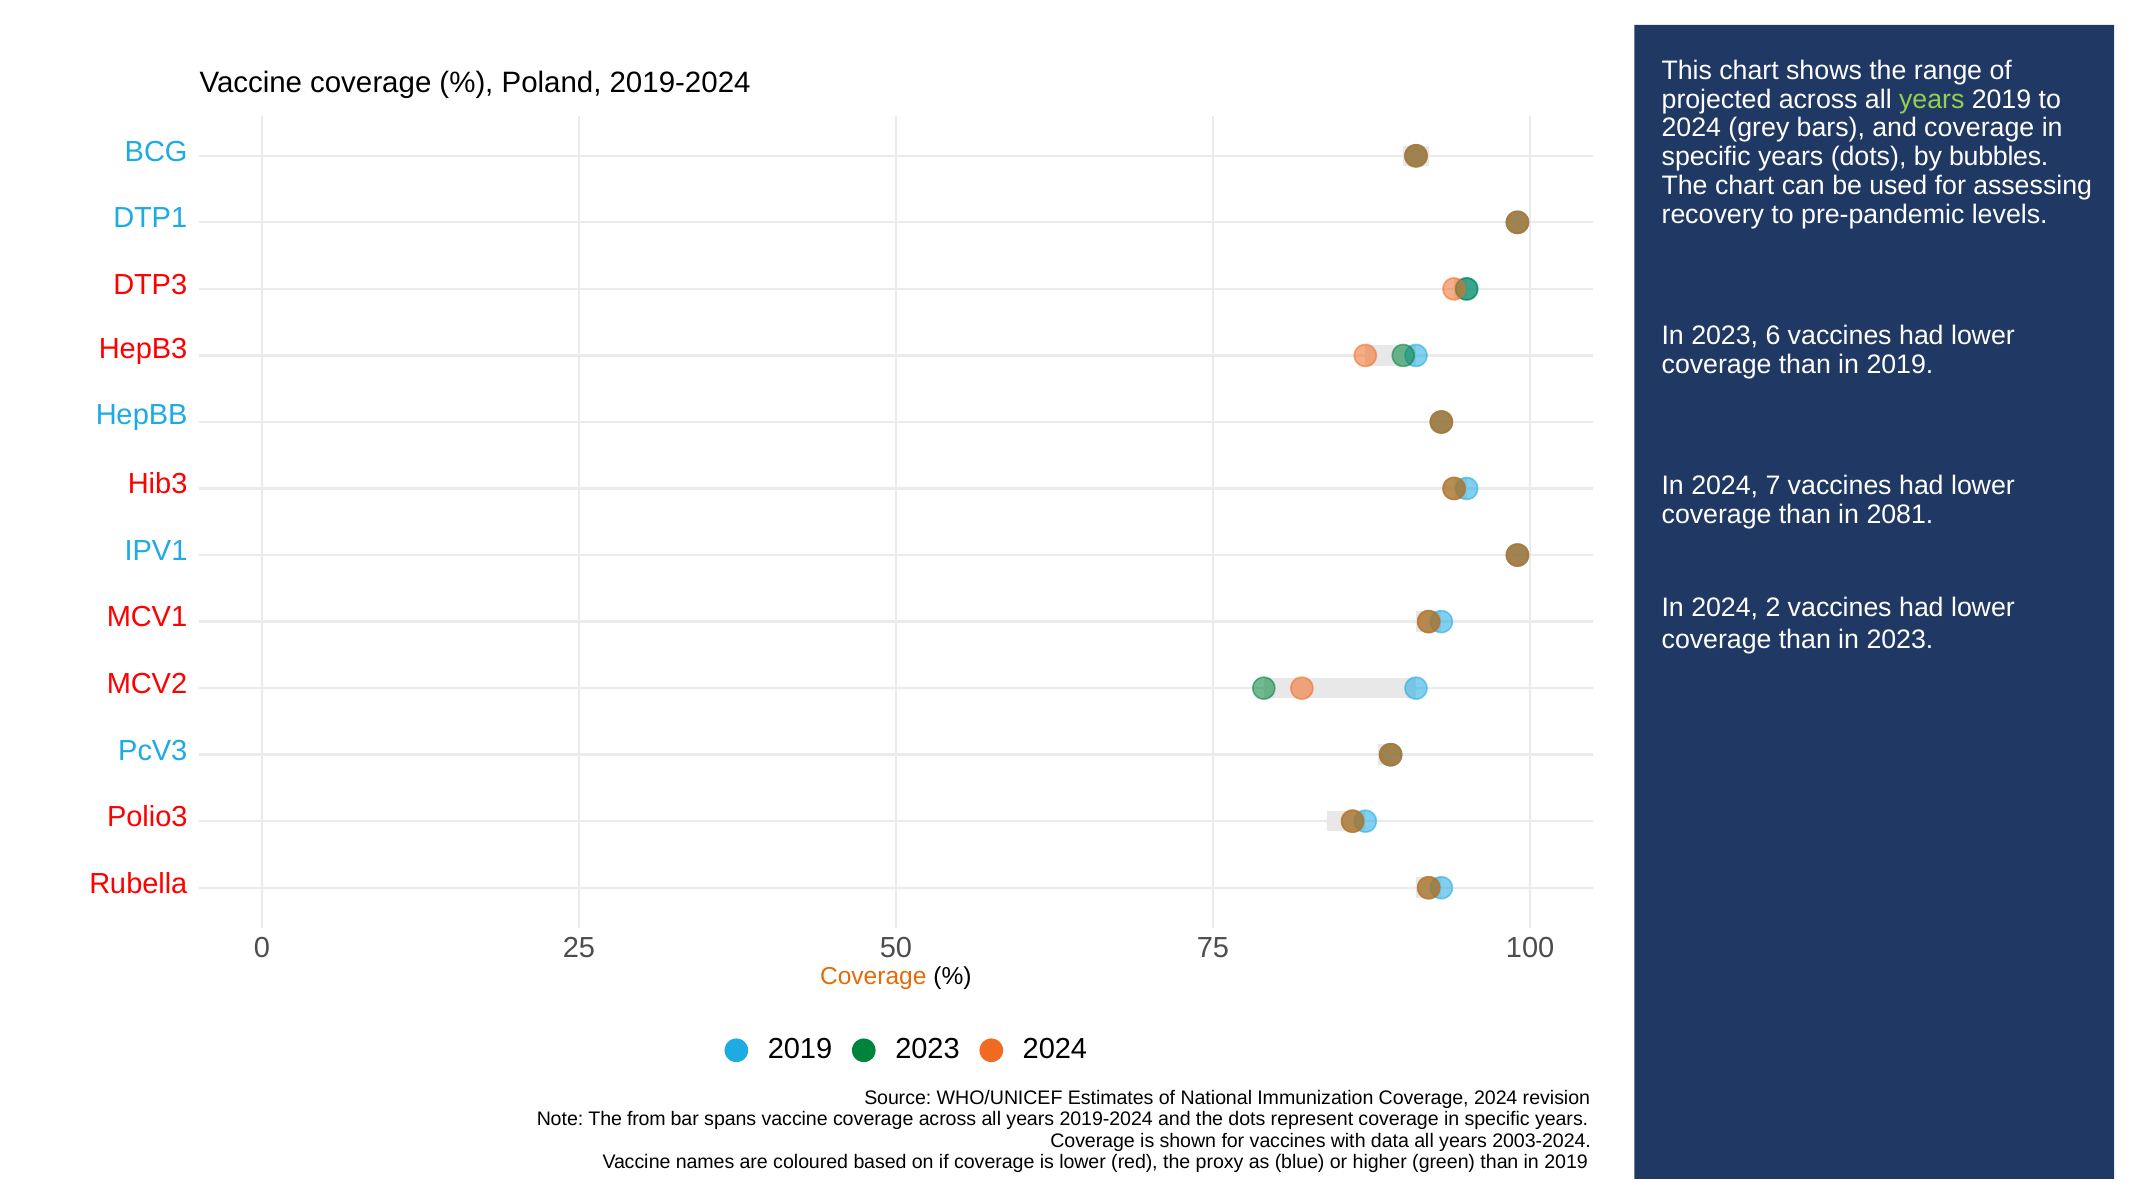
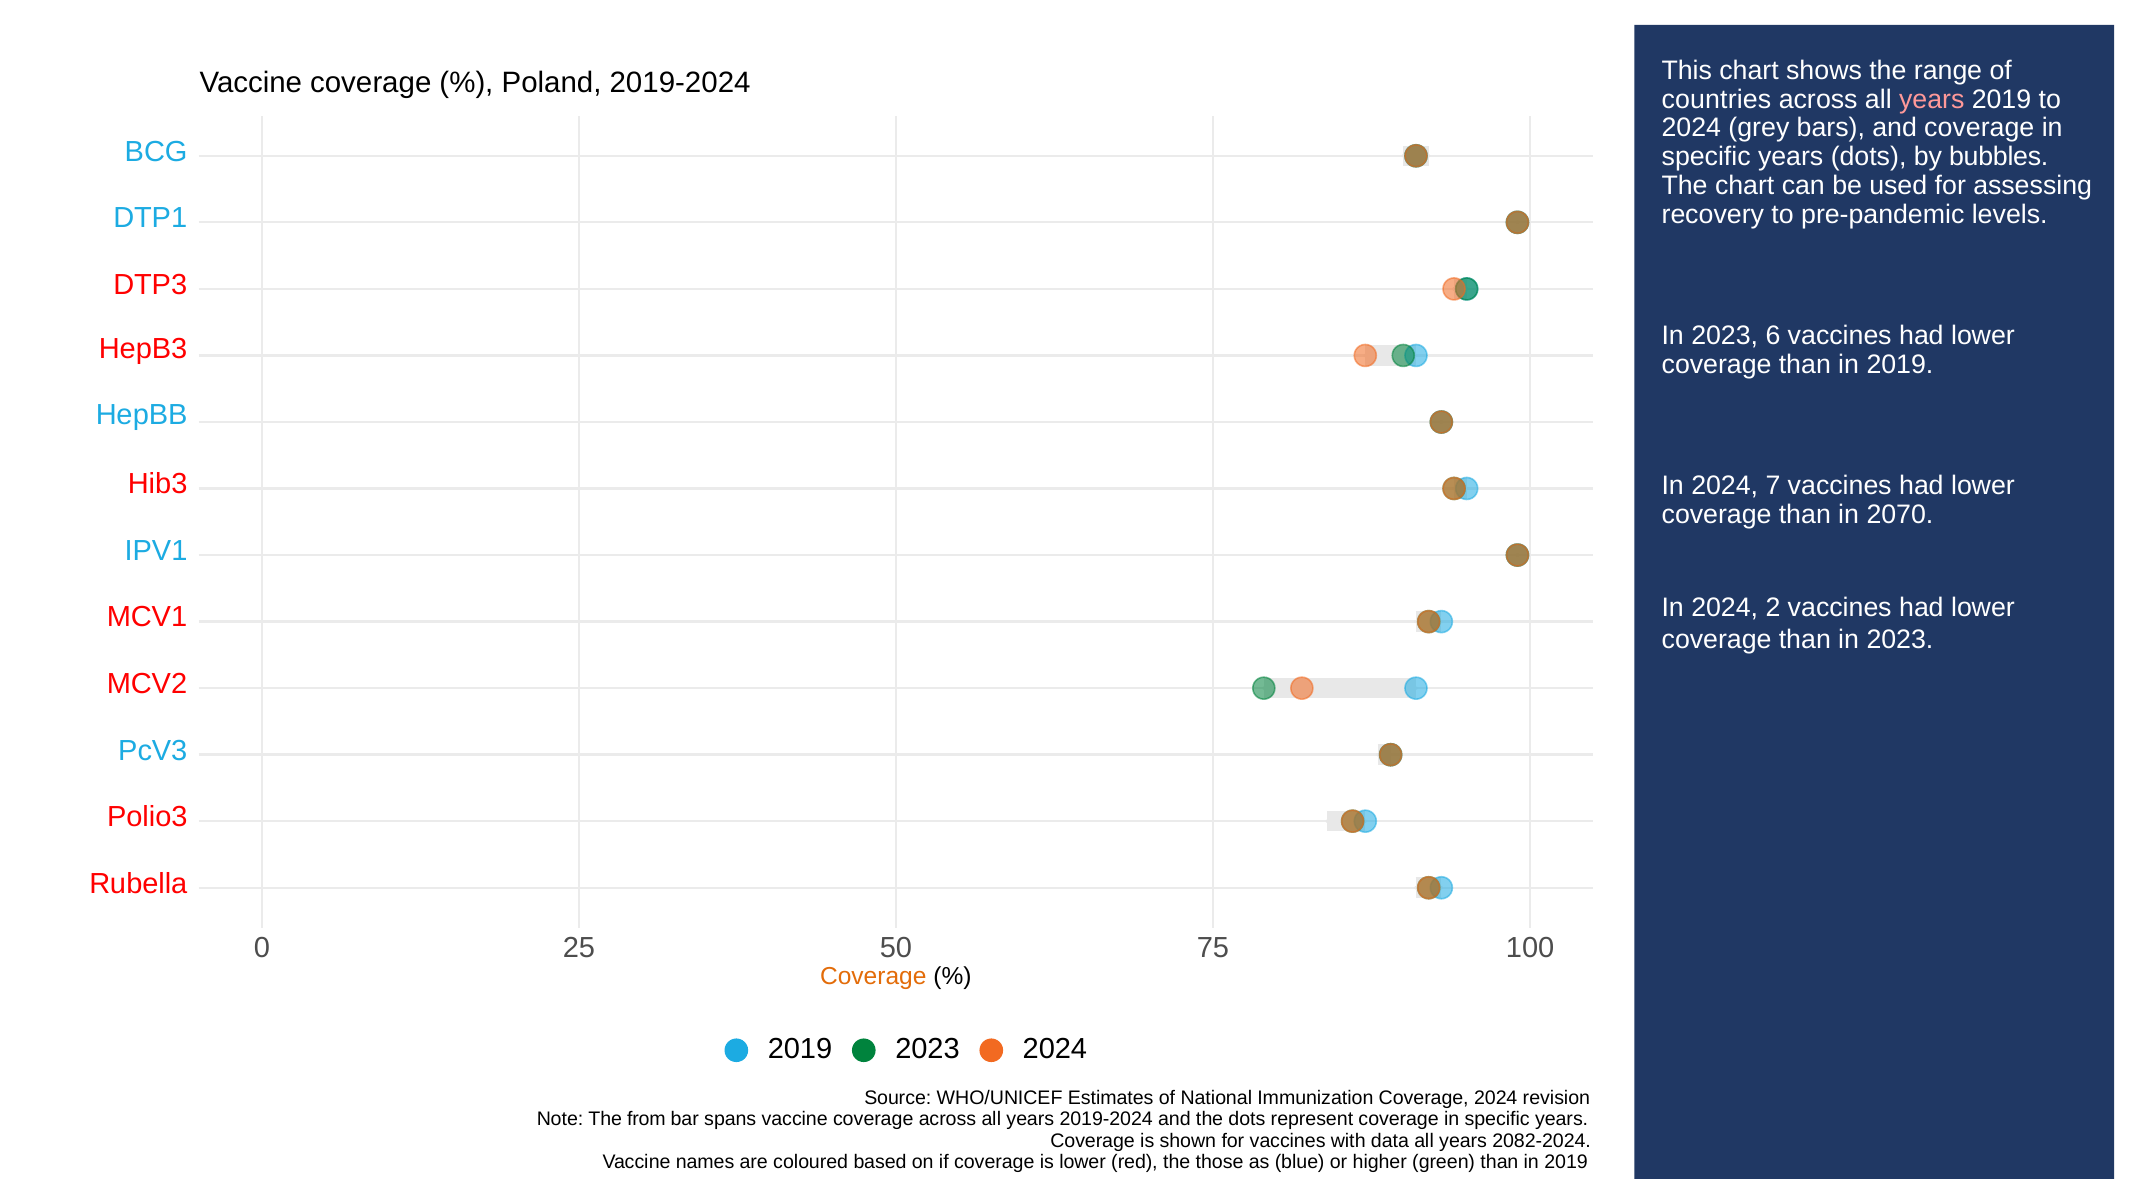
projected: projected -> countries
years at (1932, 99) colour: light green -> pink
2081: 2081 -> 2070
2003-2024: 2003-2024 -> 2082-2024
proxy: proxy -> those
